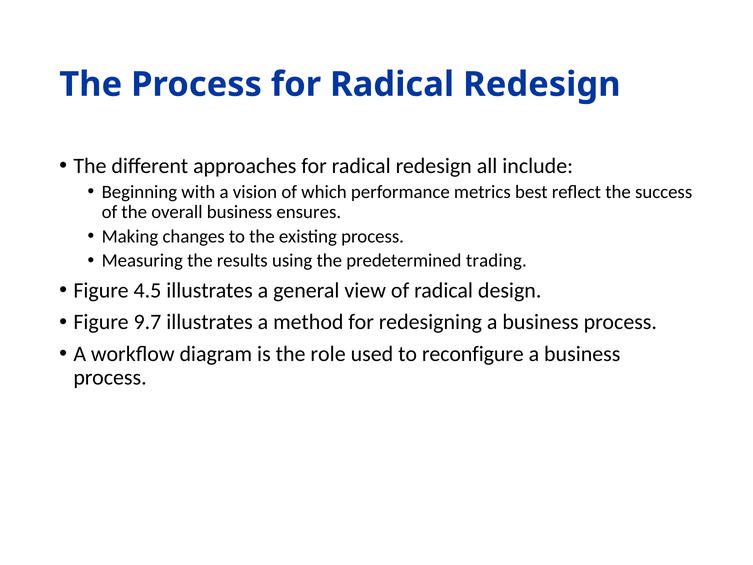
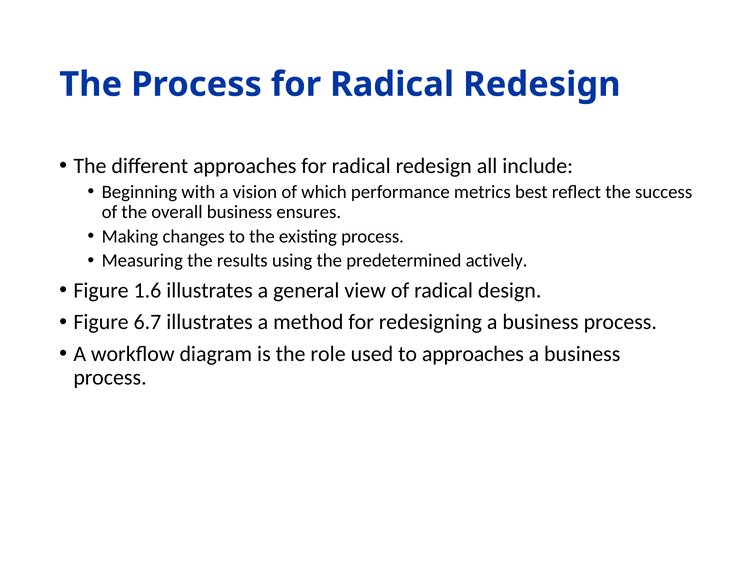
trading: trading -> actively
4.5: 4.5 -> 1.6
9.7: 9.7 -> 6.7
to reconfigure: reconfigure -> approaches
